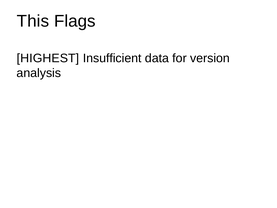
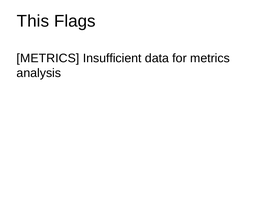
HIGHEST at (48, 58): HIGHEST -> METRICS
for version: version -> metrics
